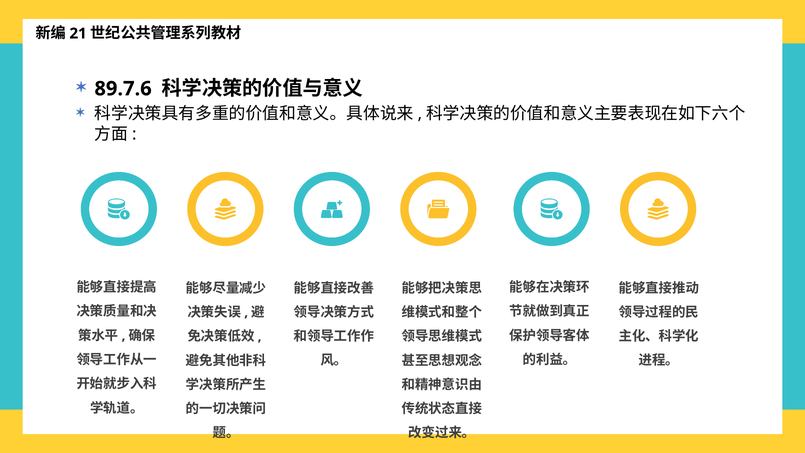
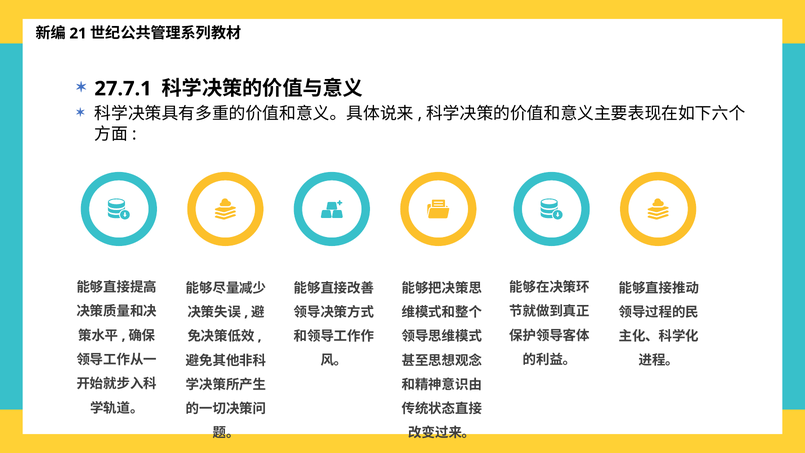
89.7.6: 89.7.6 -> 27.7.1
